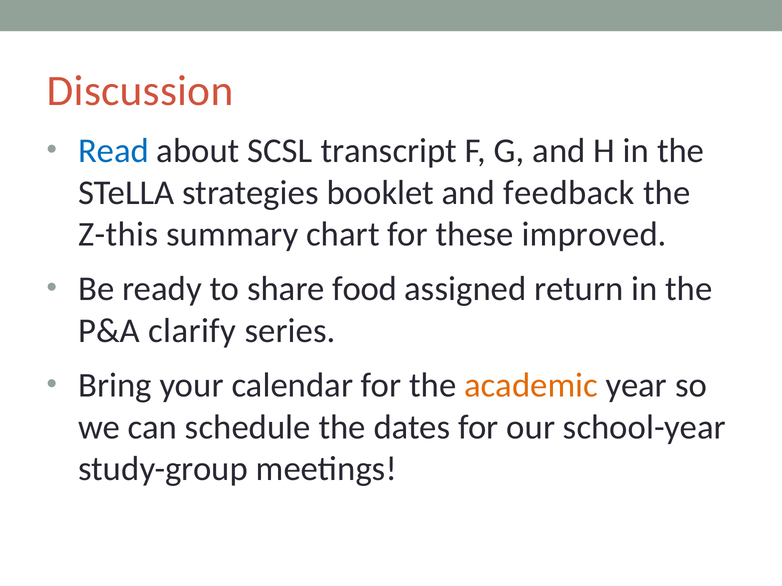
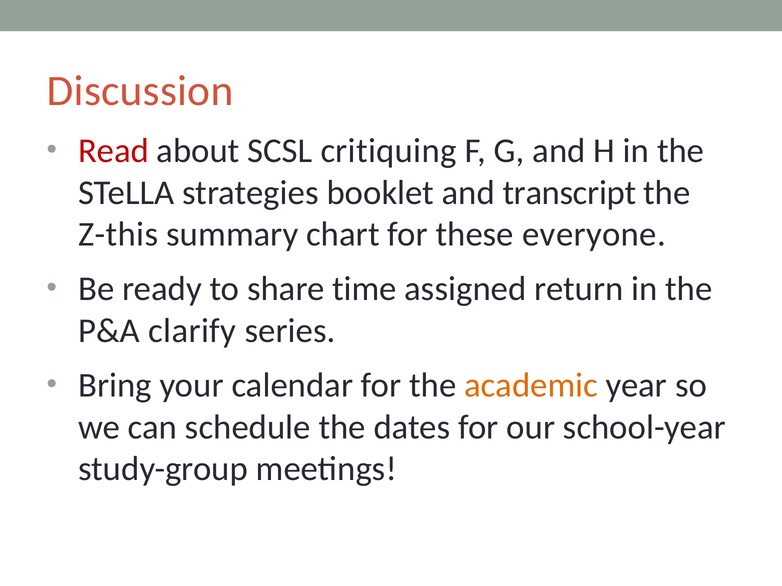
Read colour: blue -> red
transcript: transcript -> critiquing
feedback: feedback -> transcript
improved: improved -> everyone
food: food -> time
